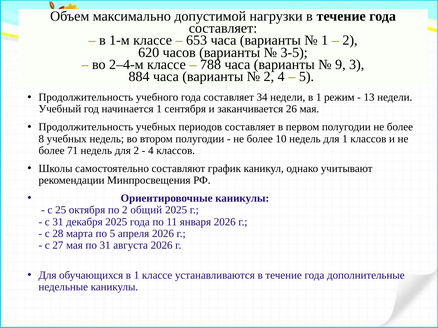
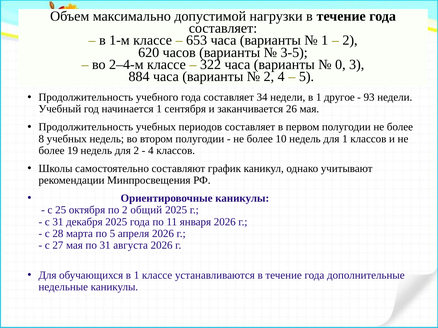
788: 788 -> 322
9: 9 -> 0
режим: режим -> другое
13: 13 -> 93
71: 71 -> 19
